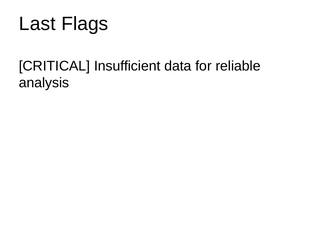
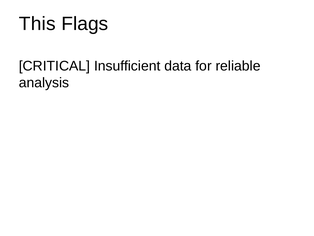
Last: Last -> This
